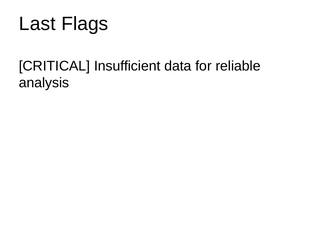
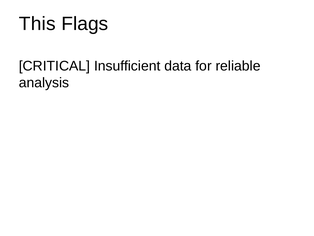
Last: Last -> This
